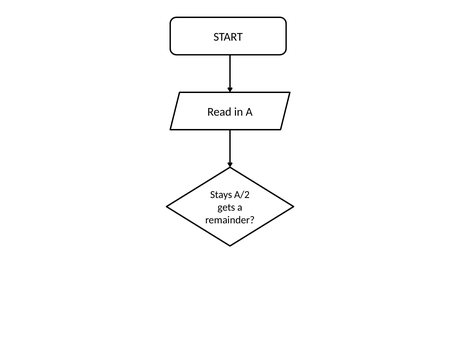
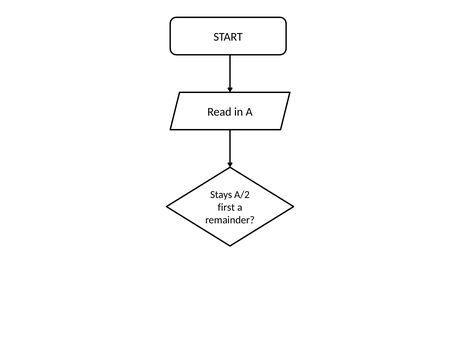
gets: gets -> first
